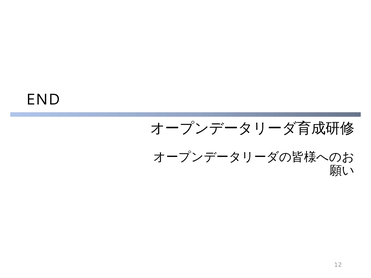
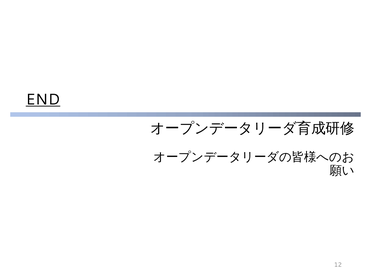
END underline: none -> present
